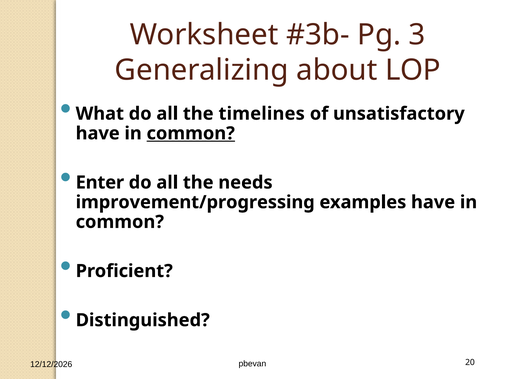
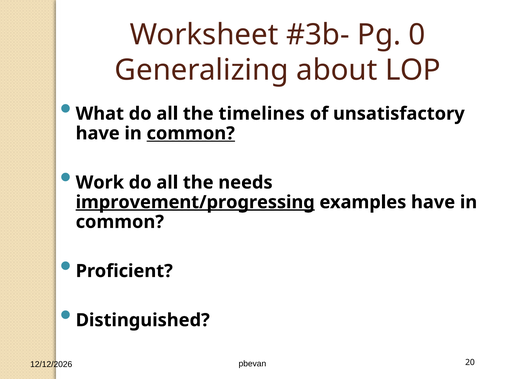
3: 3 -> 0
Enter: Enter -> Work
improvement/progressing underline: none -> present
